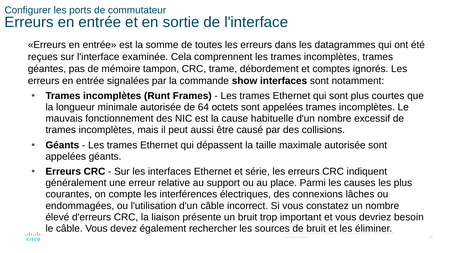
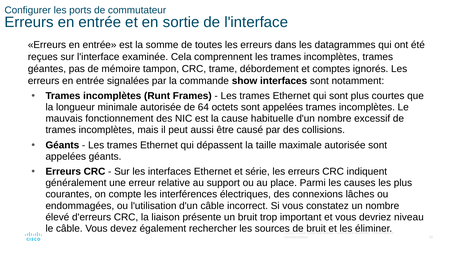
besoin: besoin -> niveau
